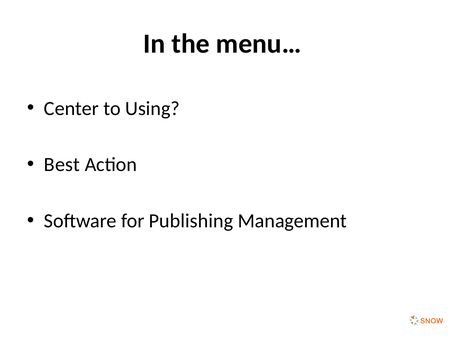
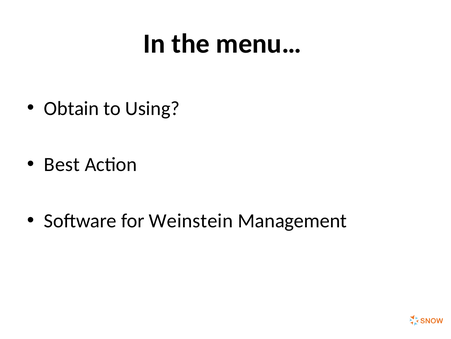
Center: Center -> Obtain
Publishing: Publishing -> Weinstein
